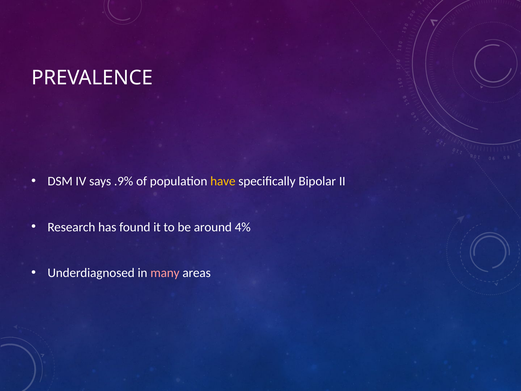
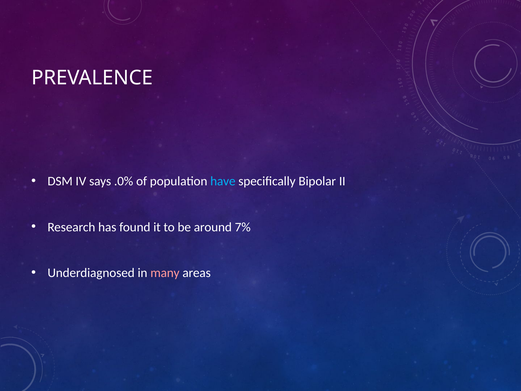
.9%: .9% -> .0%
have colour: yellow -> light blue
4%: 4% -> 7%
